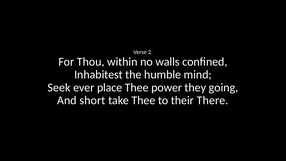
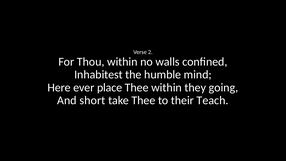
Seek: Seek -> Here
Thee power: power -> within
There: There -> Teach
